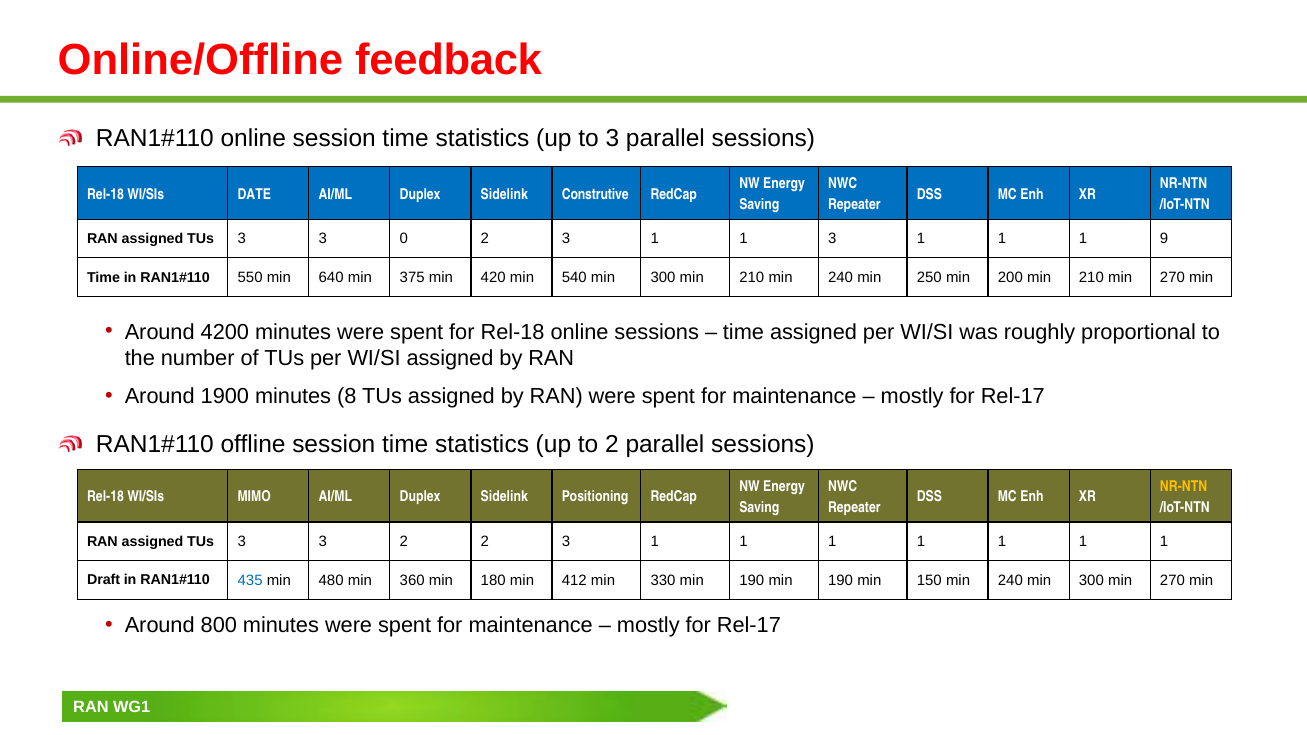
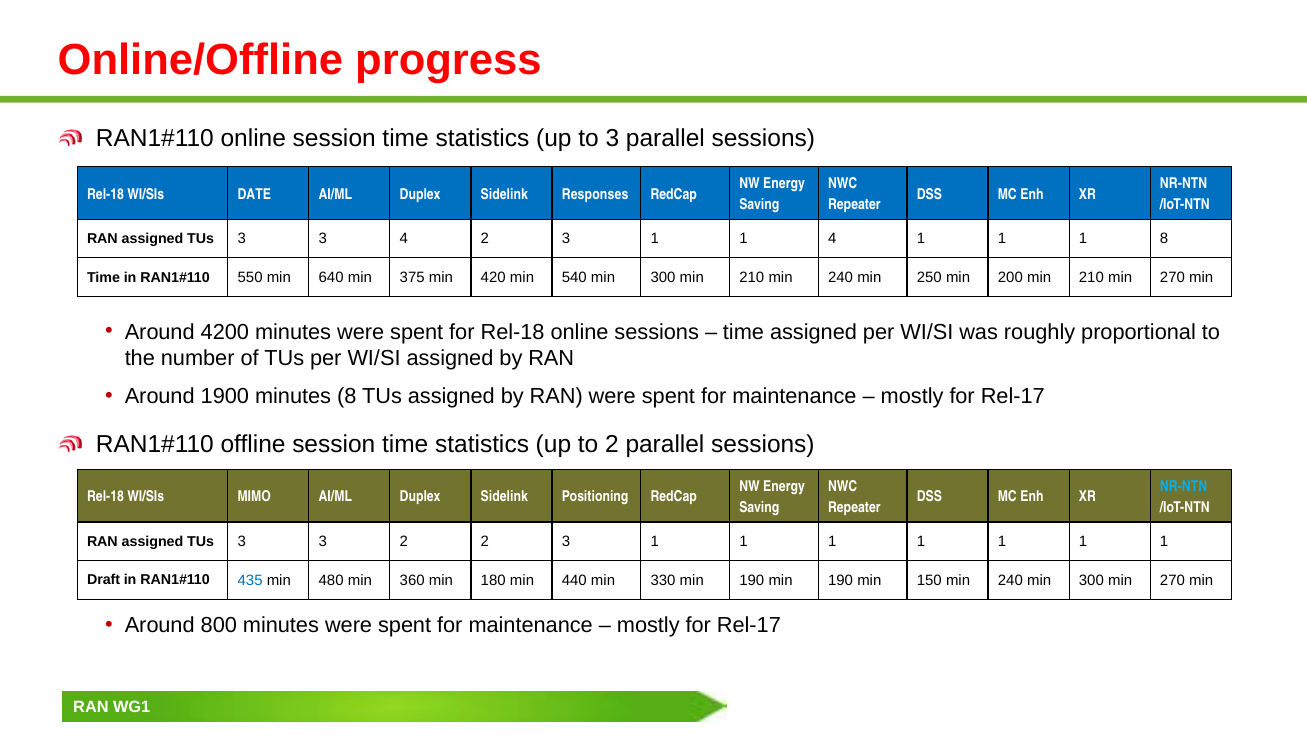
feedback: feedback -> progress
Construtive: Construtive -> Responses
3 0: 0 -> 4
1 3: 3 -> 4
1 9: 9 -> 8
NR-NTN at (1184, 486) colour: yellow -> light blue
412: 412 -> 440
